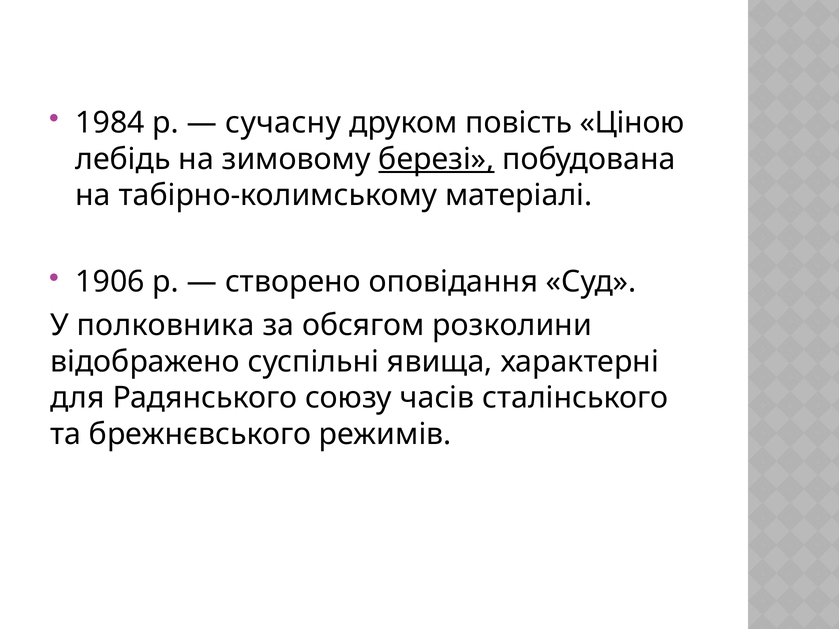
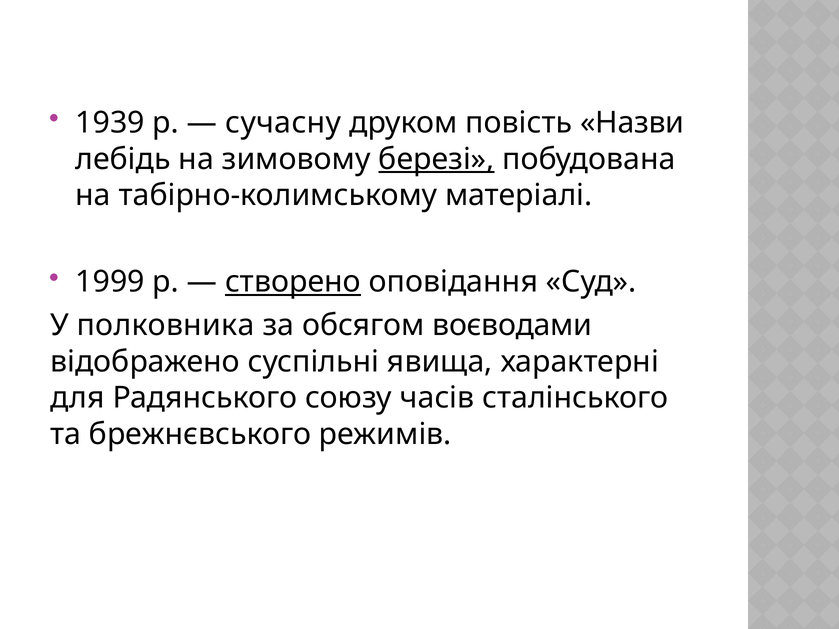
1984: 1984 -> 1939
Ціною: Ціною -> Назви
1906: 1906 -> 1999
створено underline: none -> present
розколини: розколини -> воєводами
